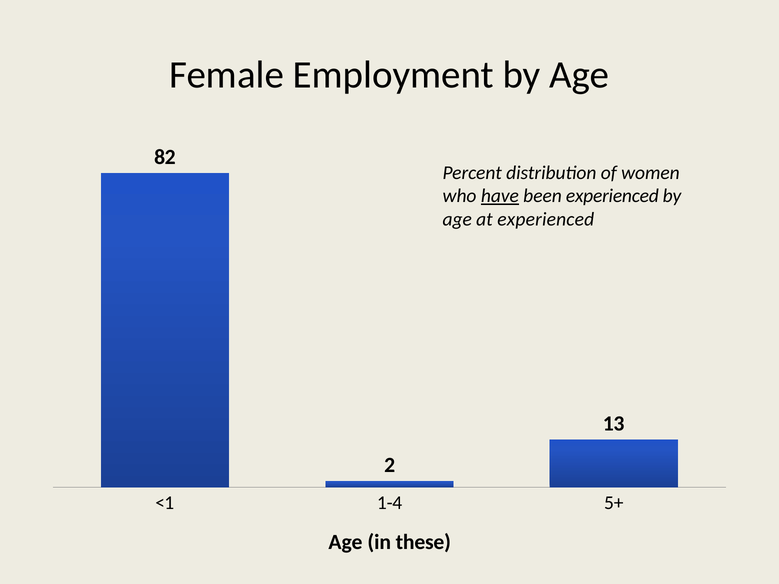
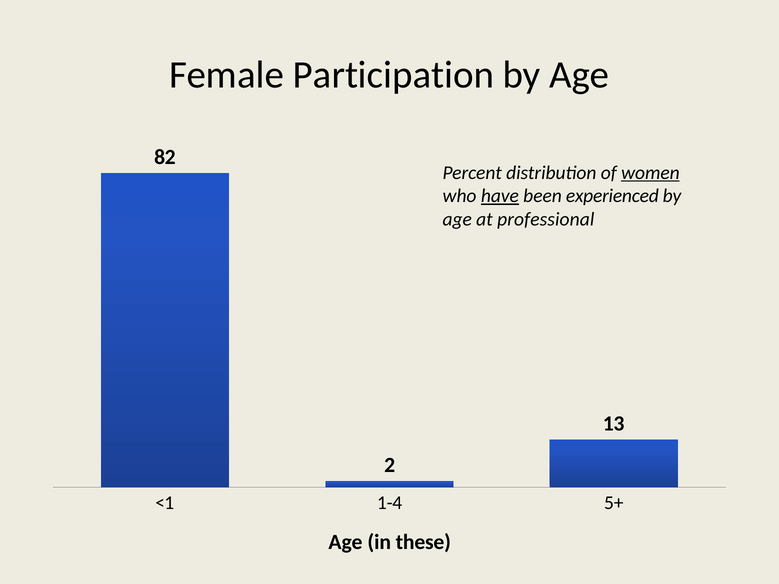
Employment: Employment -> Participation
women underline: none -> present
at experienced: experienced -> professional
